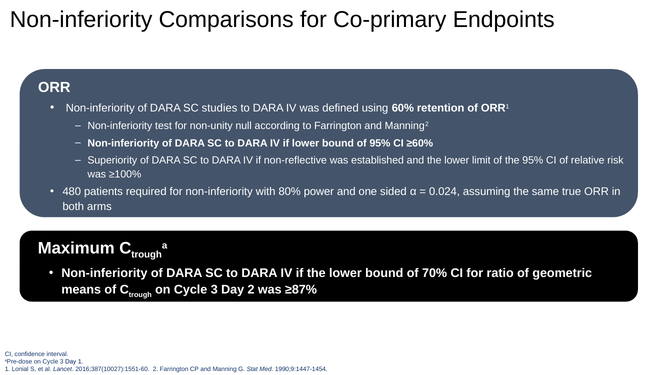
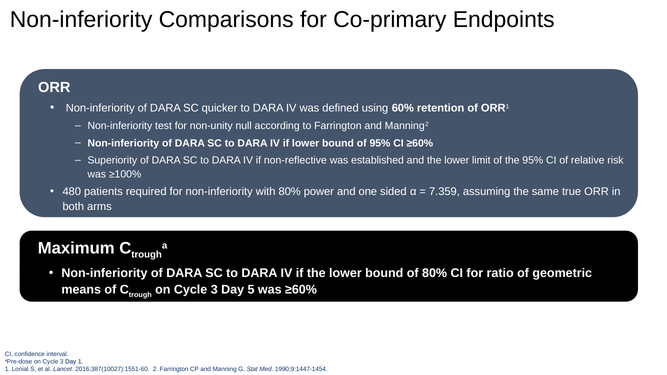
studies: studies -> quicker
0.024: 0.024 -> 7.359
of 70%: 70% -> 80%
Day 2: 2 -> 5
was ≥87%: ≥87% -> ≥60%
